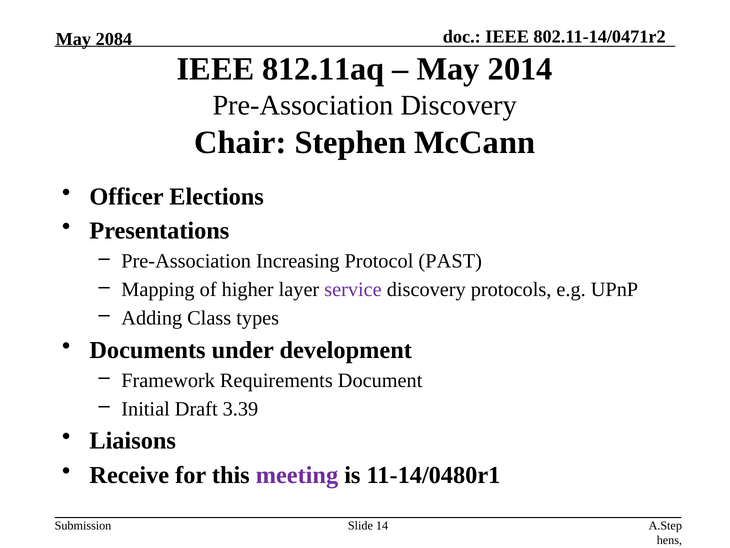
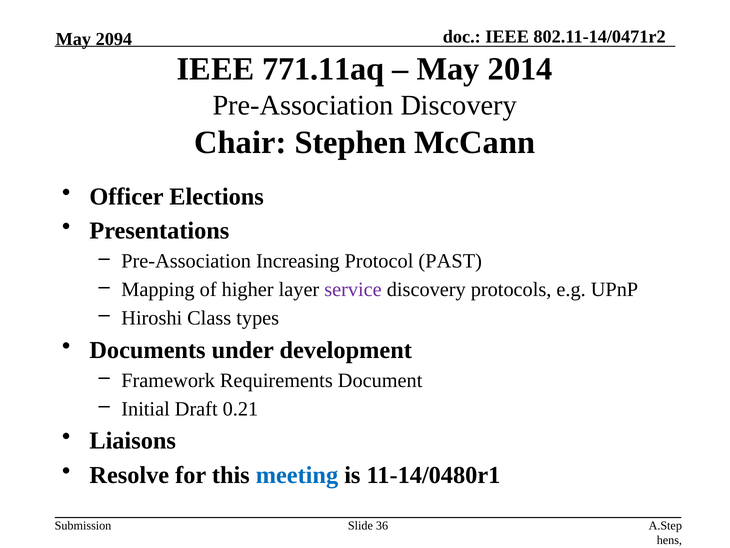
2084: 2084 -> 2094
812.11aq: 812.11aq -> 771.11aq
Adding: Adding -> Hiroshi
3.39: 3.39 -> 0.21
Receive: Receive -> Resolve
meeting colour: purple -> blue
14: 14 -> 36
